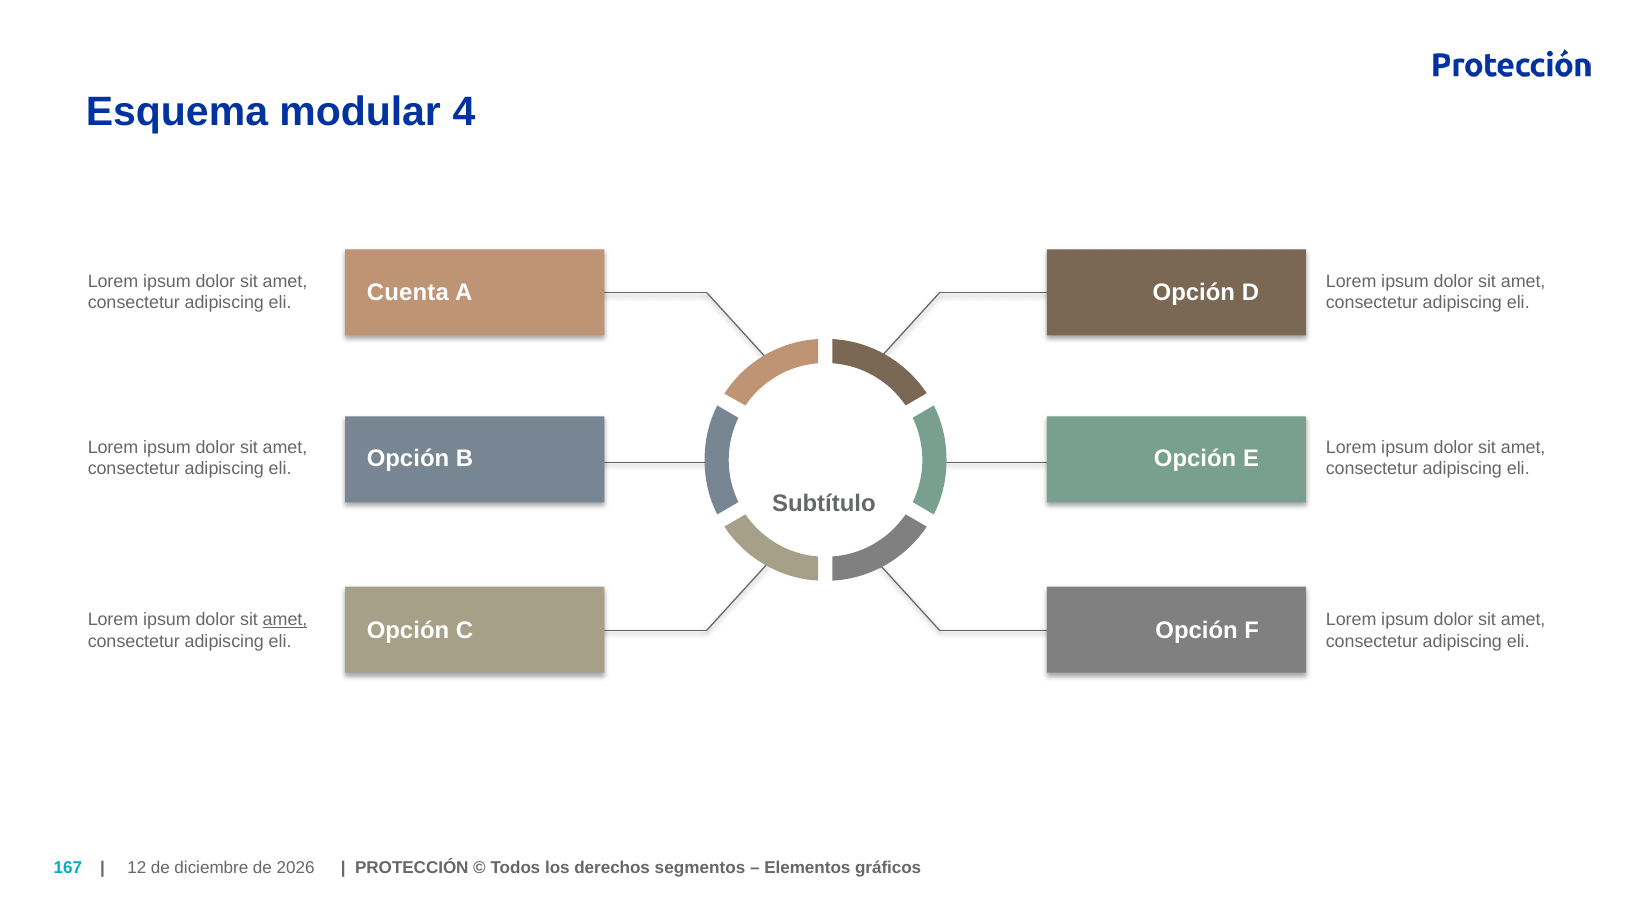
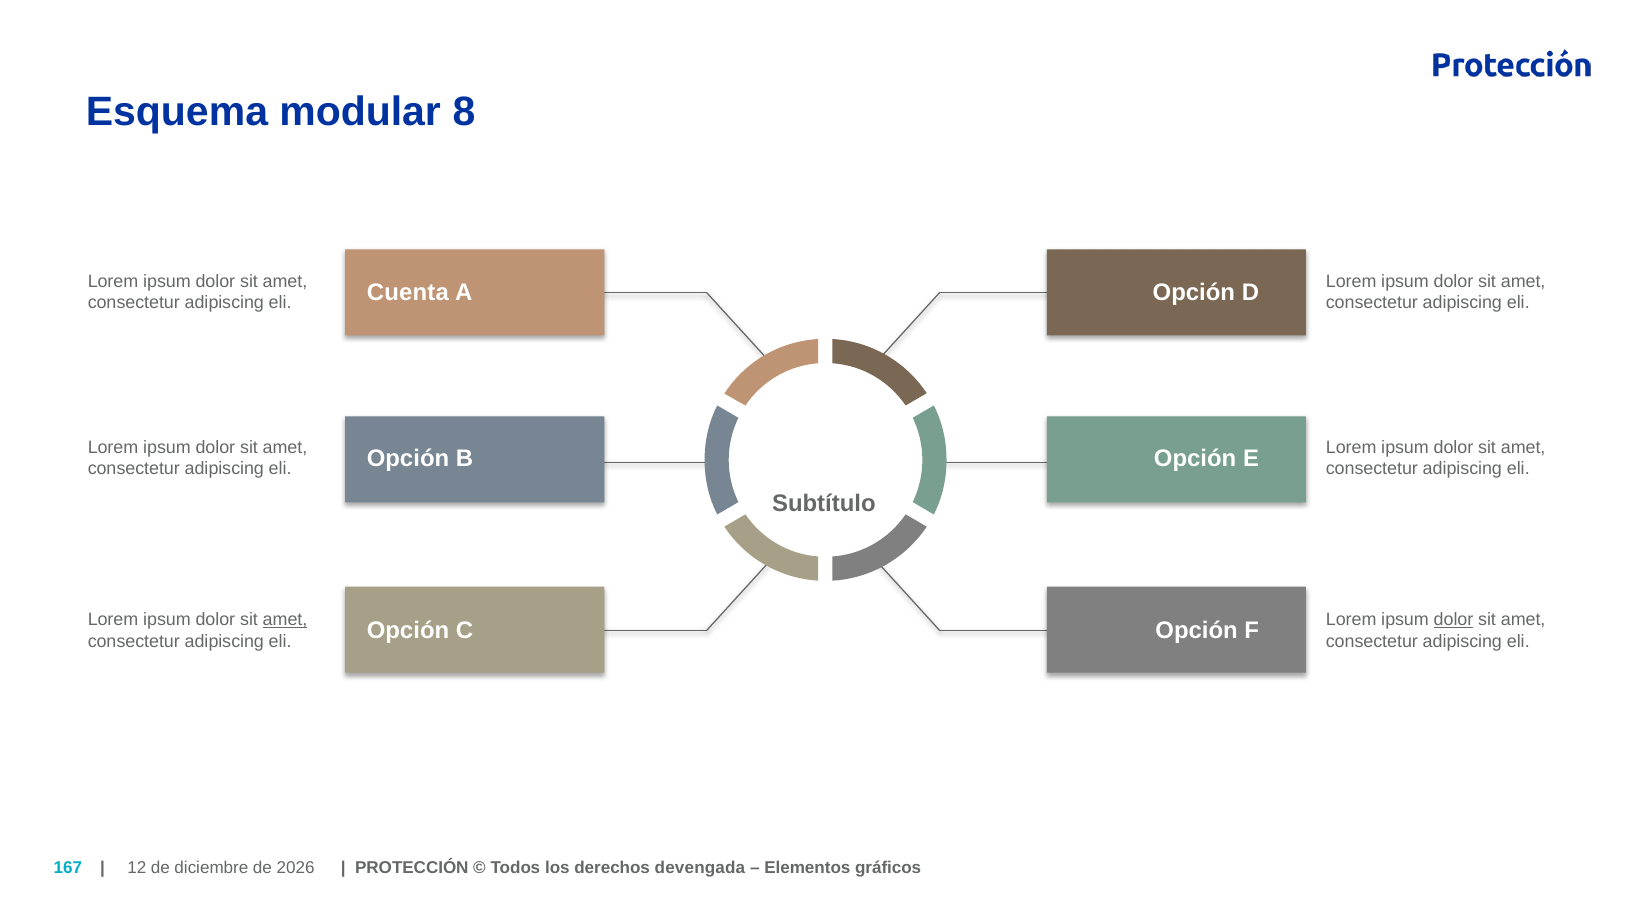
4: 4 -> 8
dolor at (1454, 620) underline: none -> present
segmentos: segmentos -> devengada
